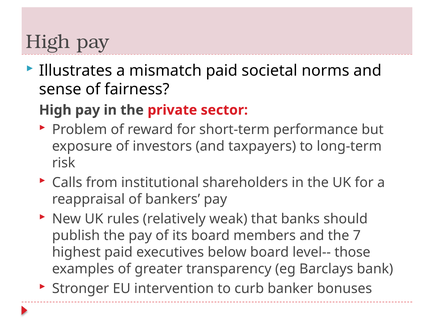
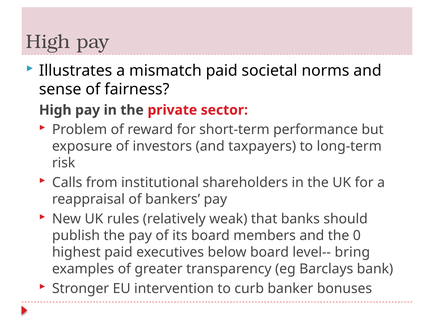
7: 7 -> 0
those: those -> bring
